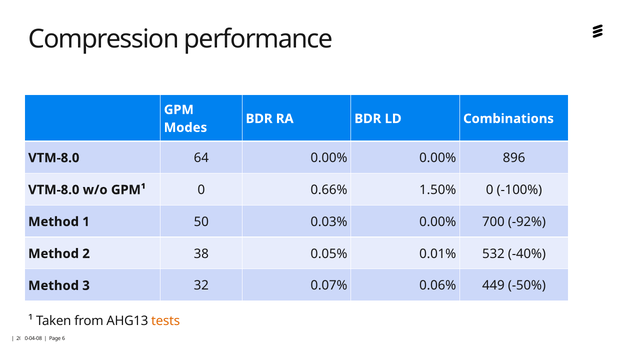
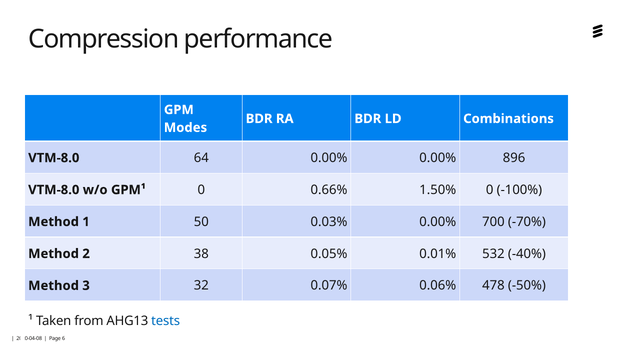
-92%: -92% -> -70%
449: 449 -> 478
tests colour: orange -> blue
